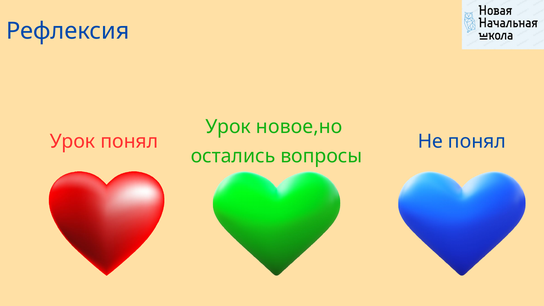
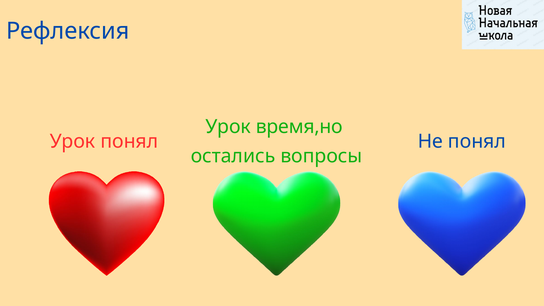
новое,но: новое,но -> время,но
